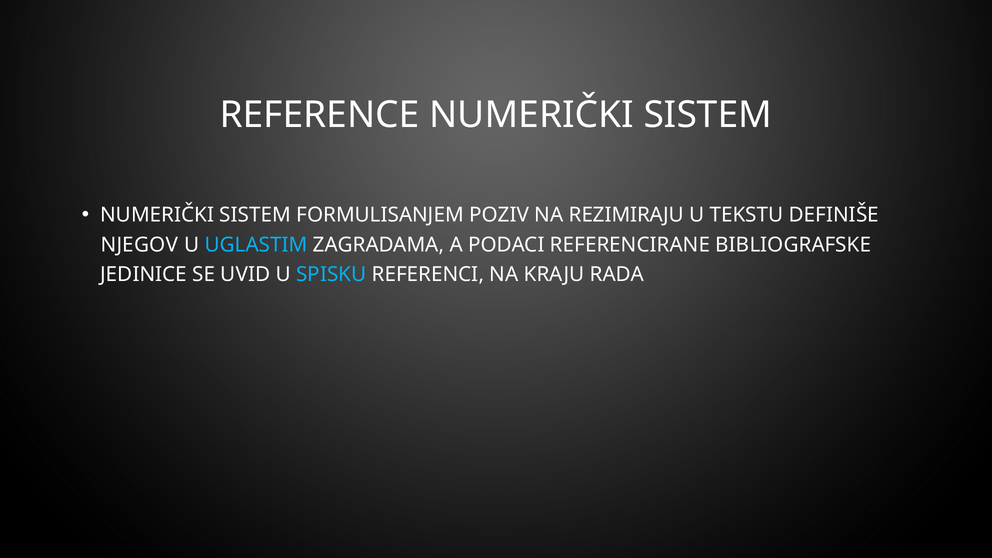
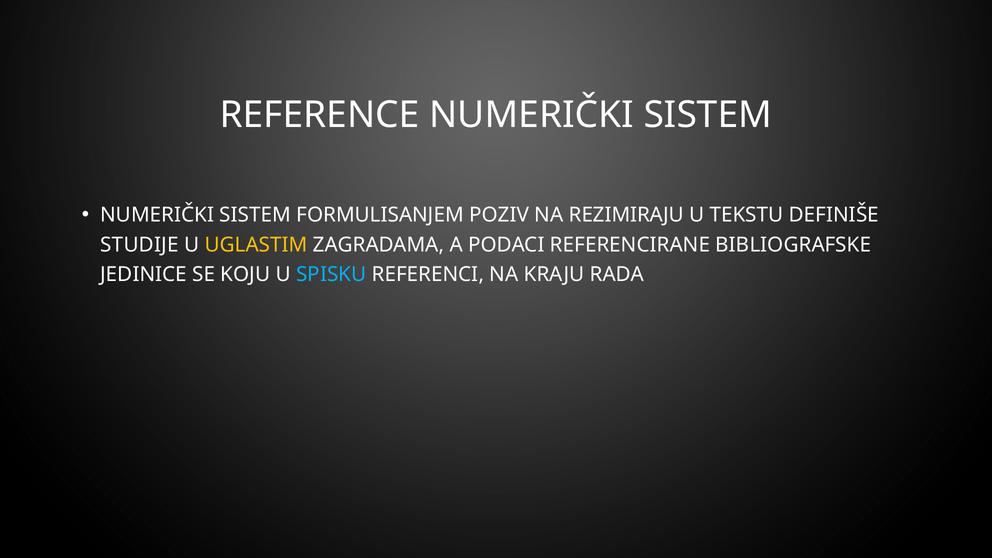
NJEGOV: NJEGOV -> STUDIJE
UGLASTIM colour: light blue -> yellow
UVID: UVID -> KOJU
